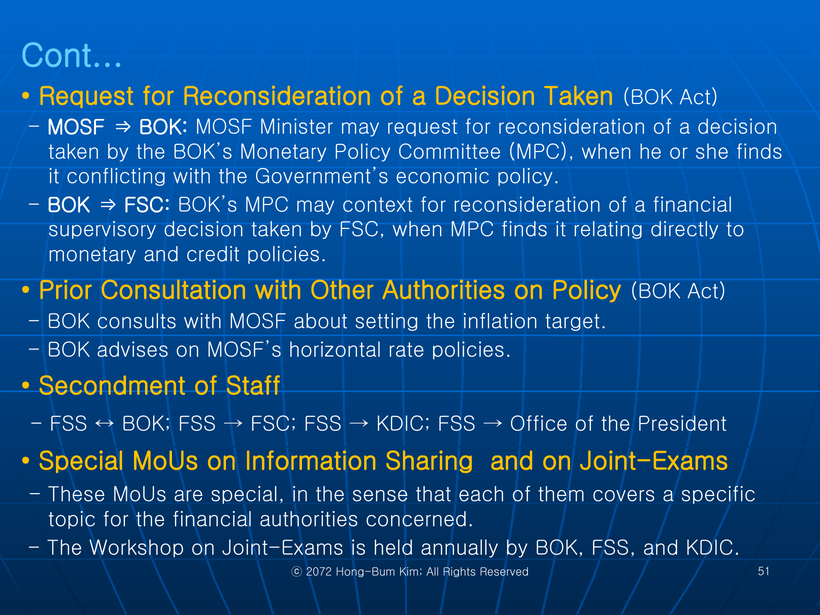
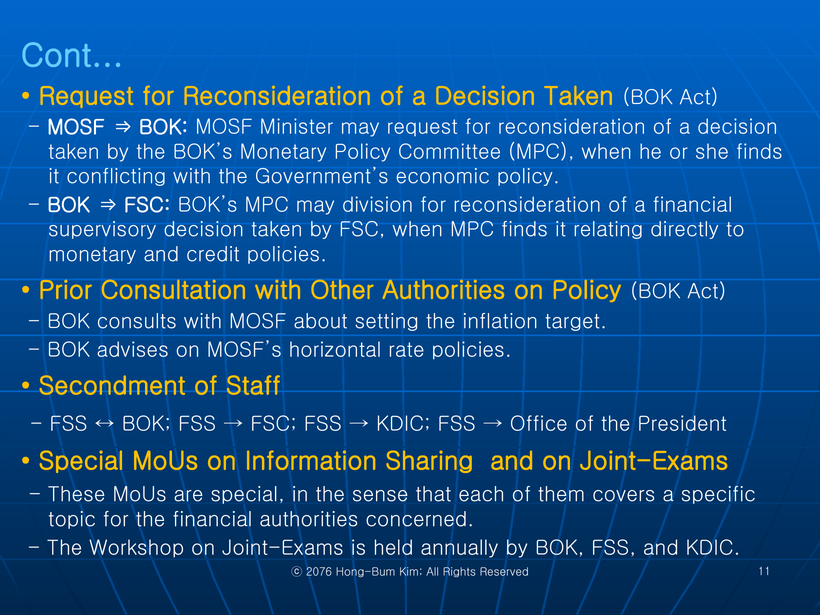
context: context -> division
2072: 2072 -> 2076
51: 51 -> 11
